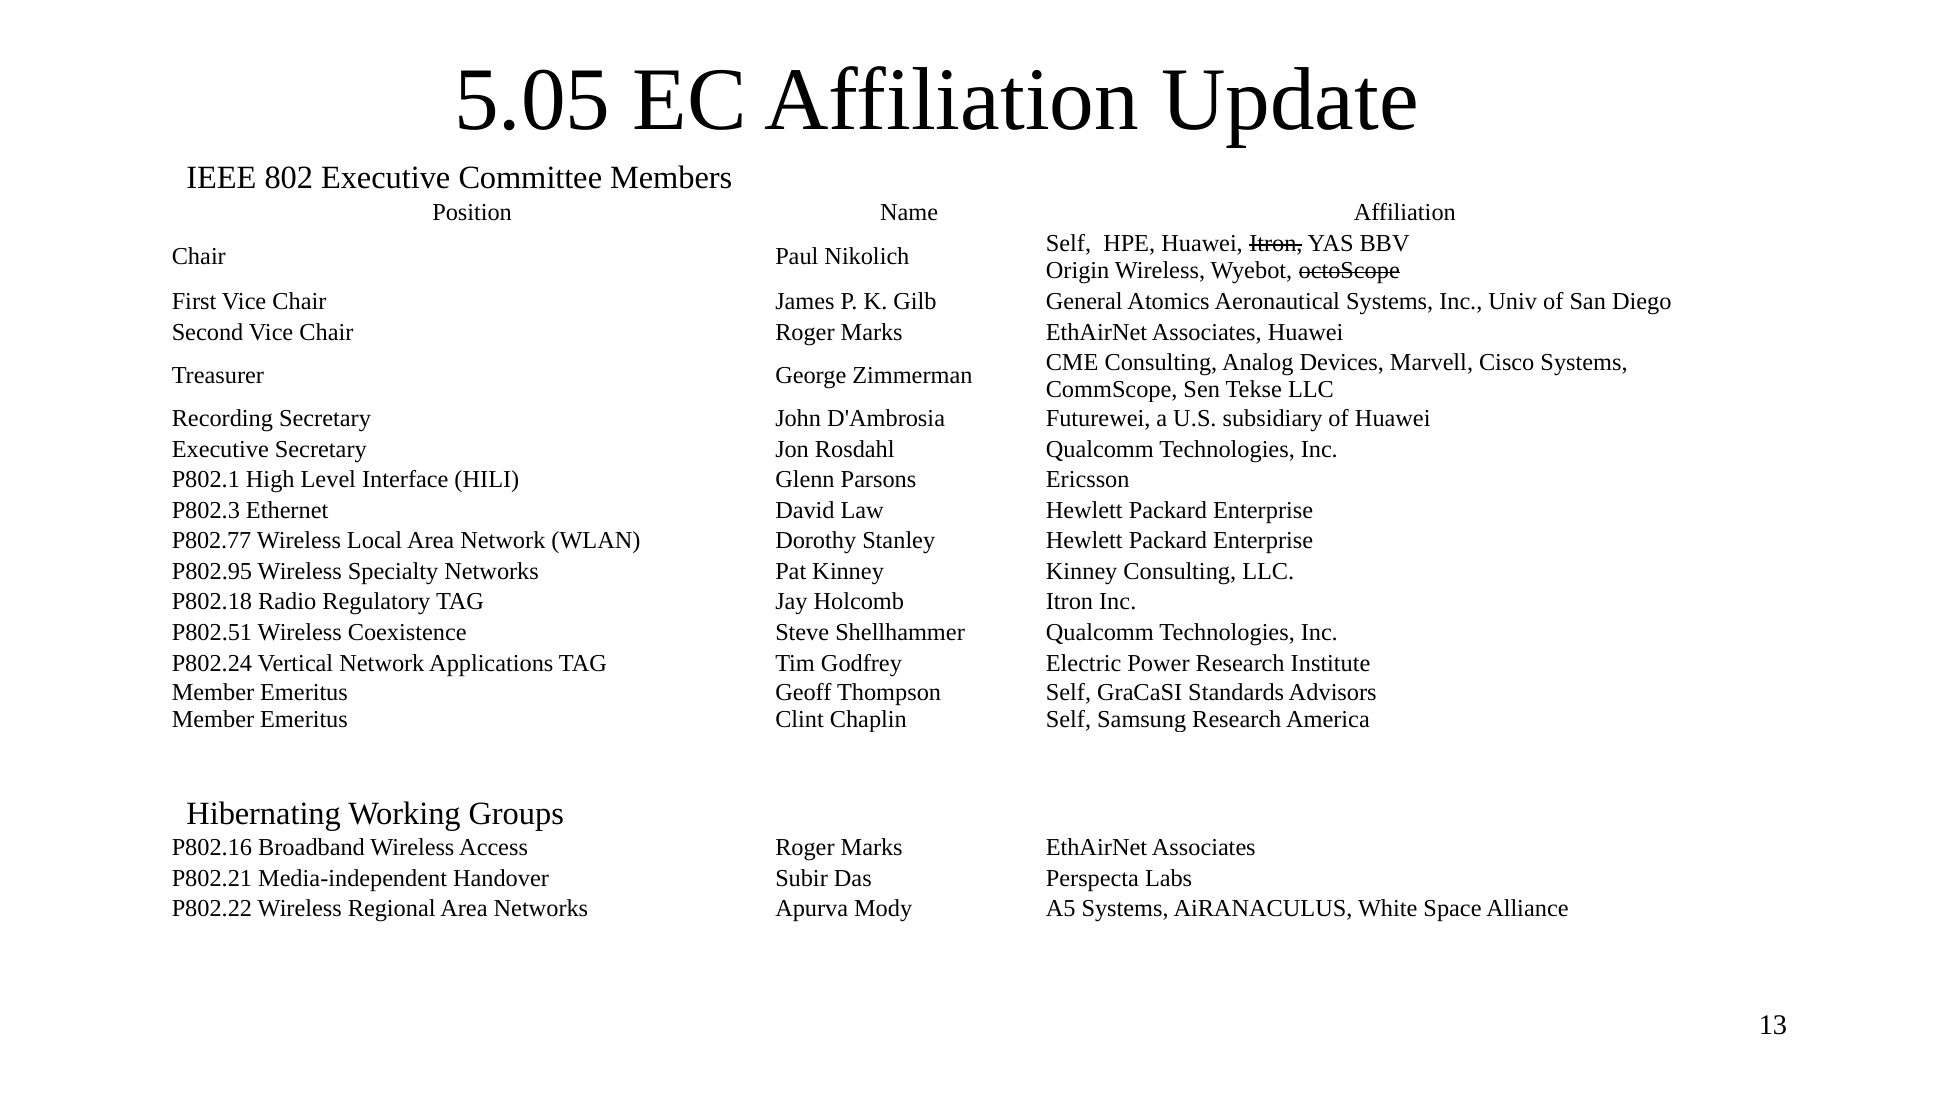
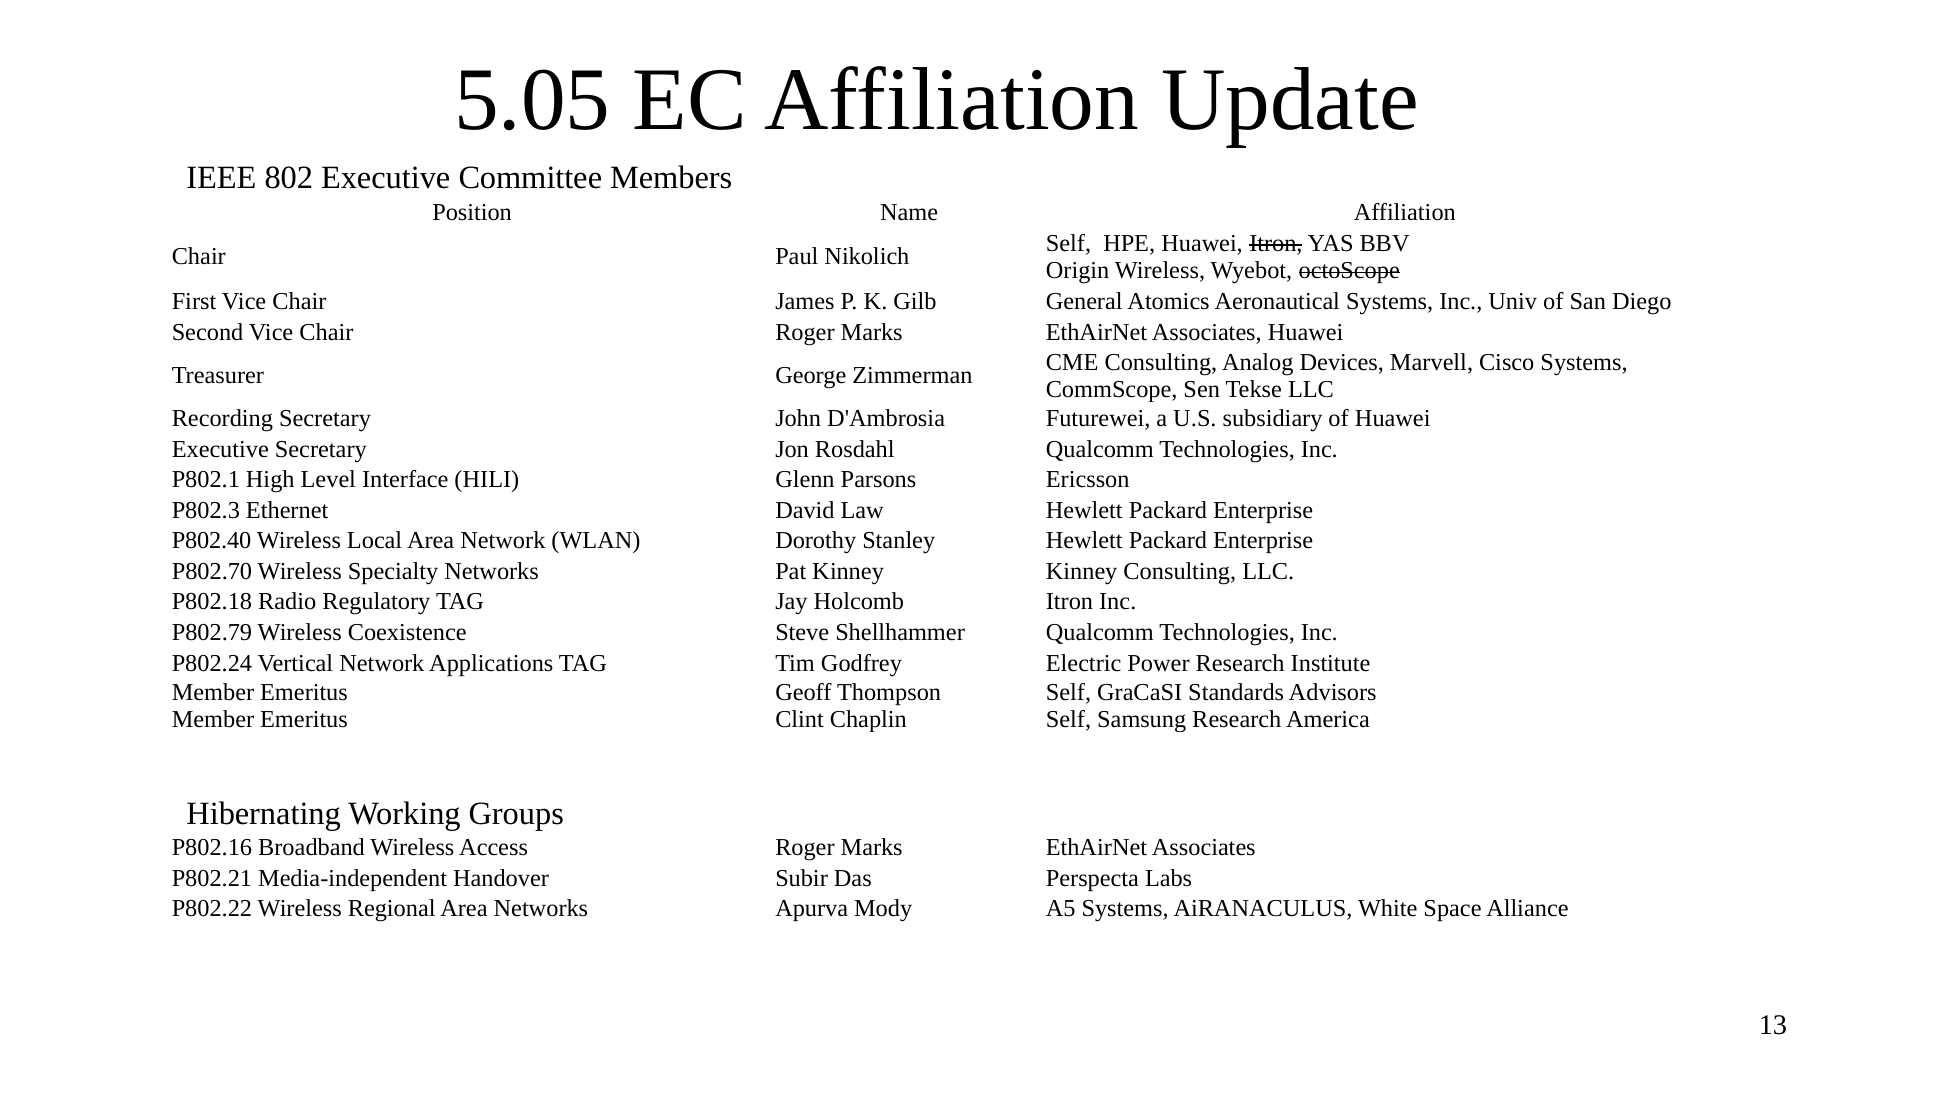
P802.77: P802.77 -> P802.40
P802.95: P802.95 -> P802.70
P802.51: P802.51 -> P802.79
